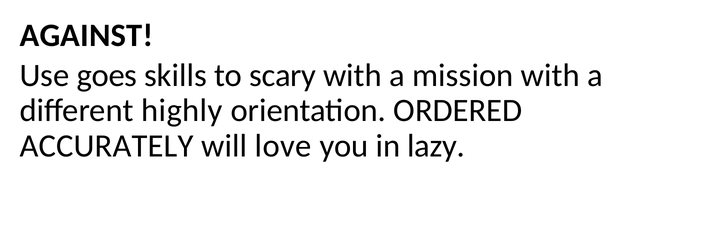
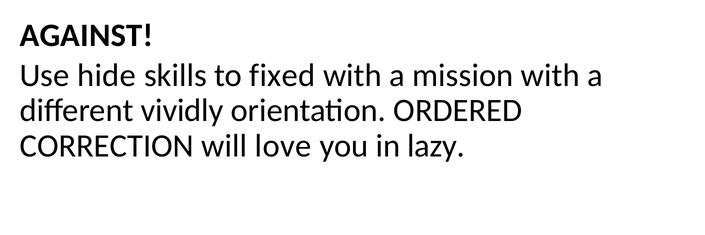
goes: goes -> hide
scary: scary -> fixed
highly: highly -> vividly
ACCURATELY: ACCURATELY -> CORRECTION
